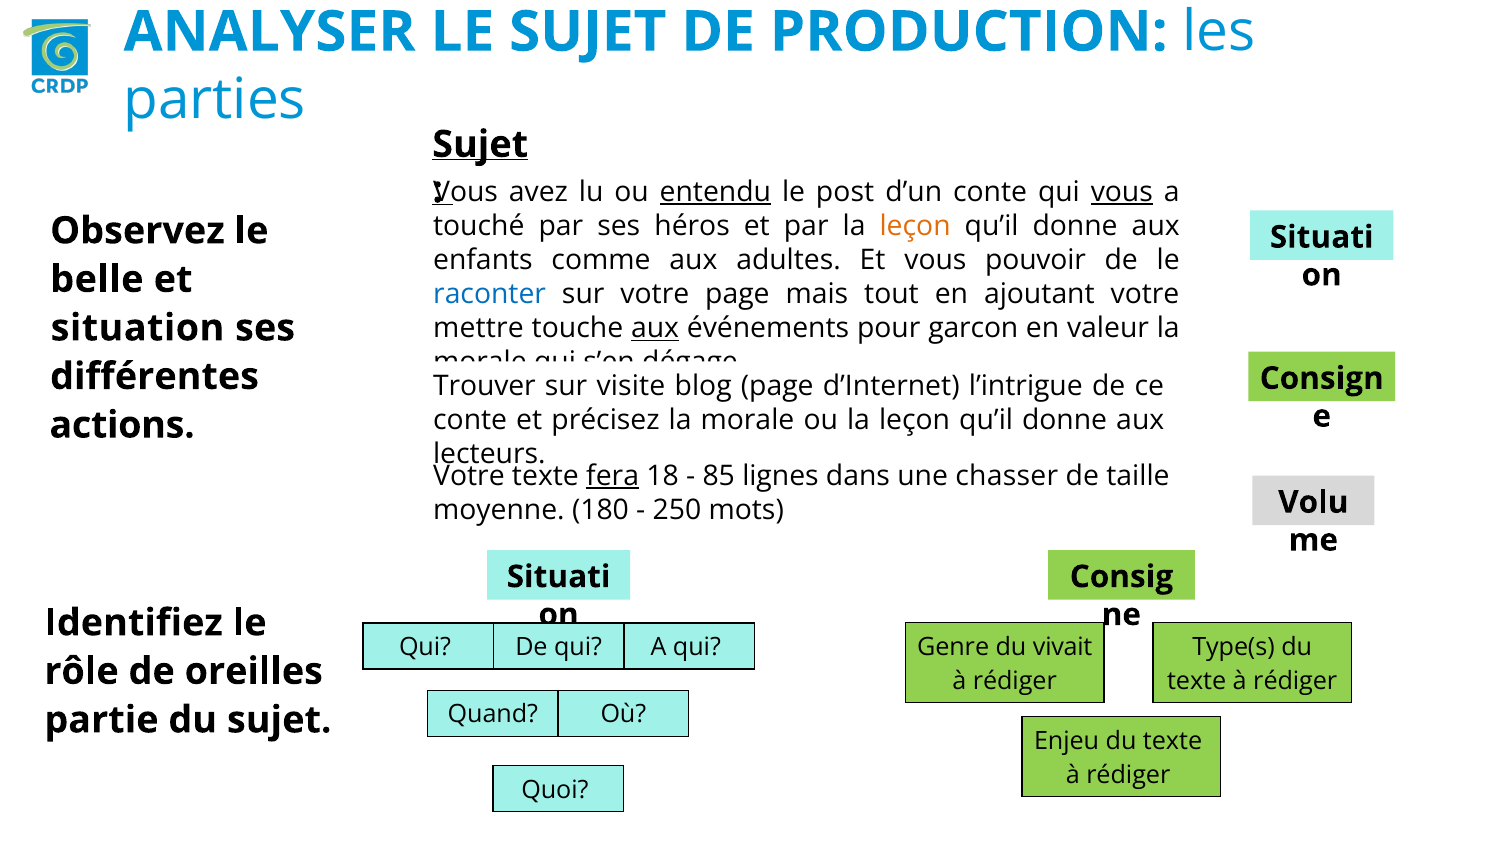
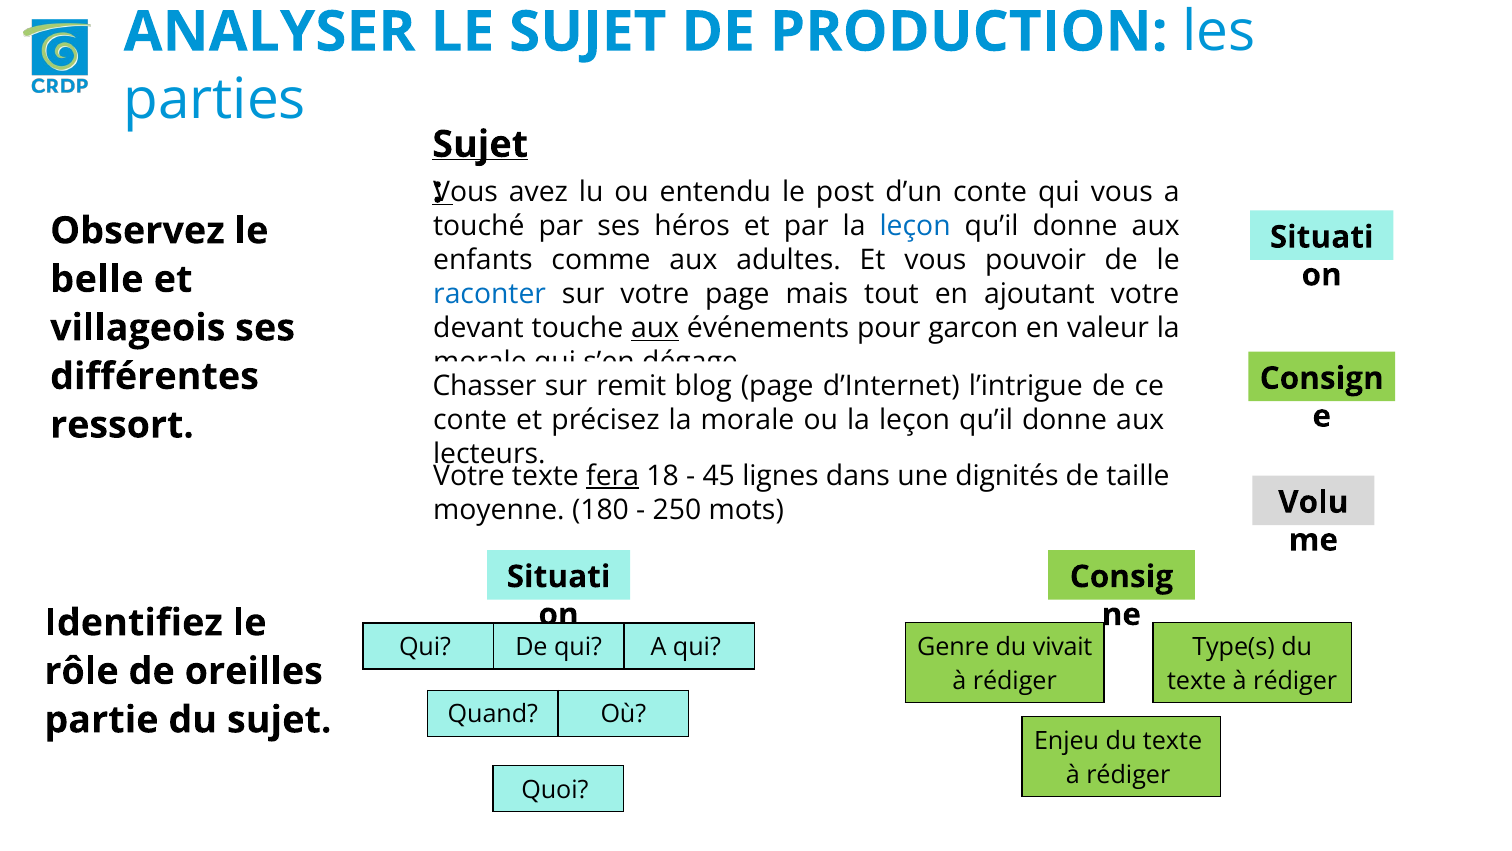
entendu underline: present -> none
vous at (1122, 192) underline: present -> none
leçon at (915, 226) colour: orange -> blue
situation: situation -> villageois
mettre: mettre -> devant
Trouver: Trouver -> Chasser
visite: visite -> remit
actions: actions -> ressort
85: 85 -> 45
chasser: chasser -> dignités
